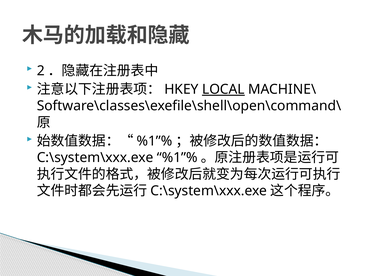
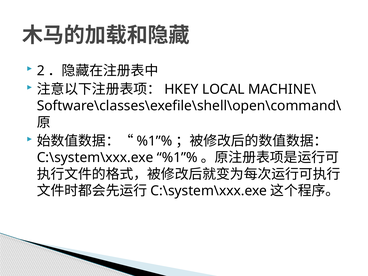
LOCAL underline: present -> none
